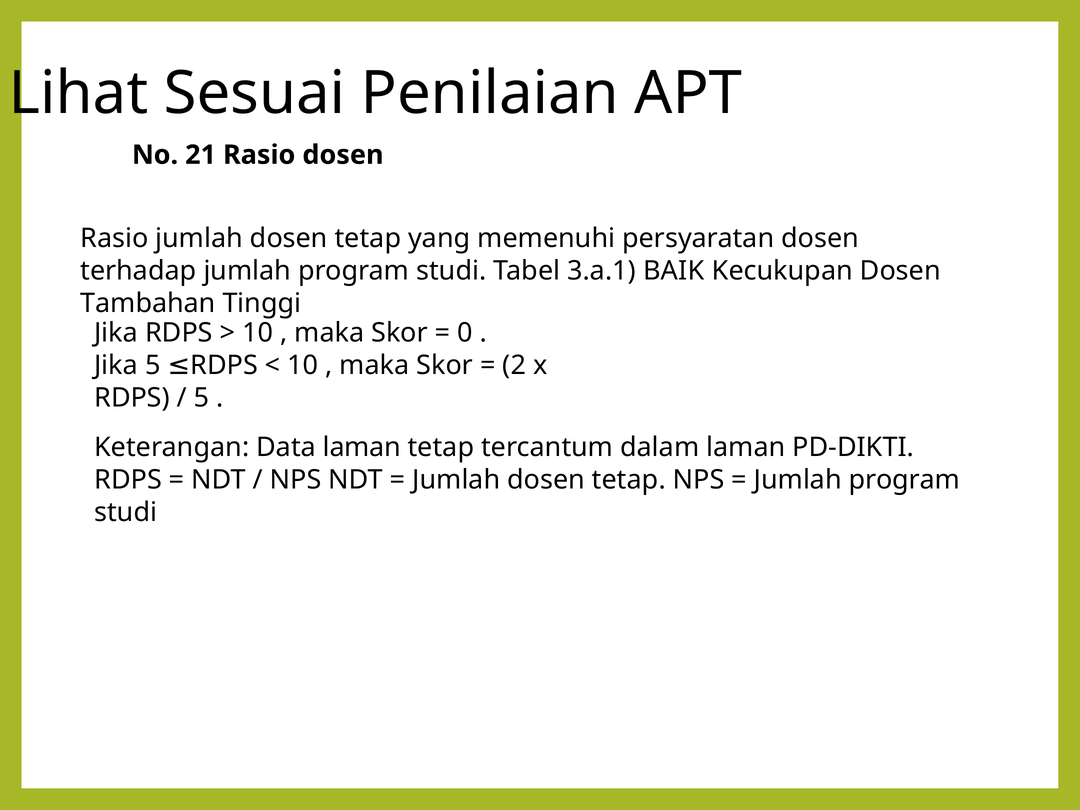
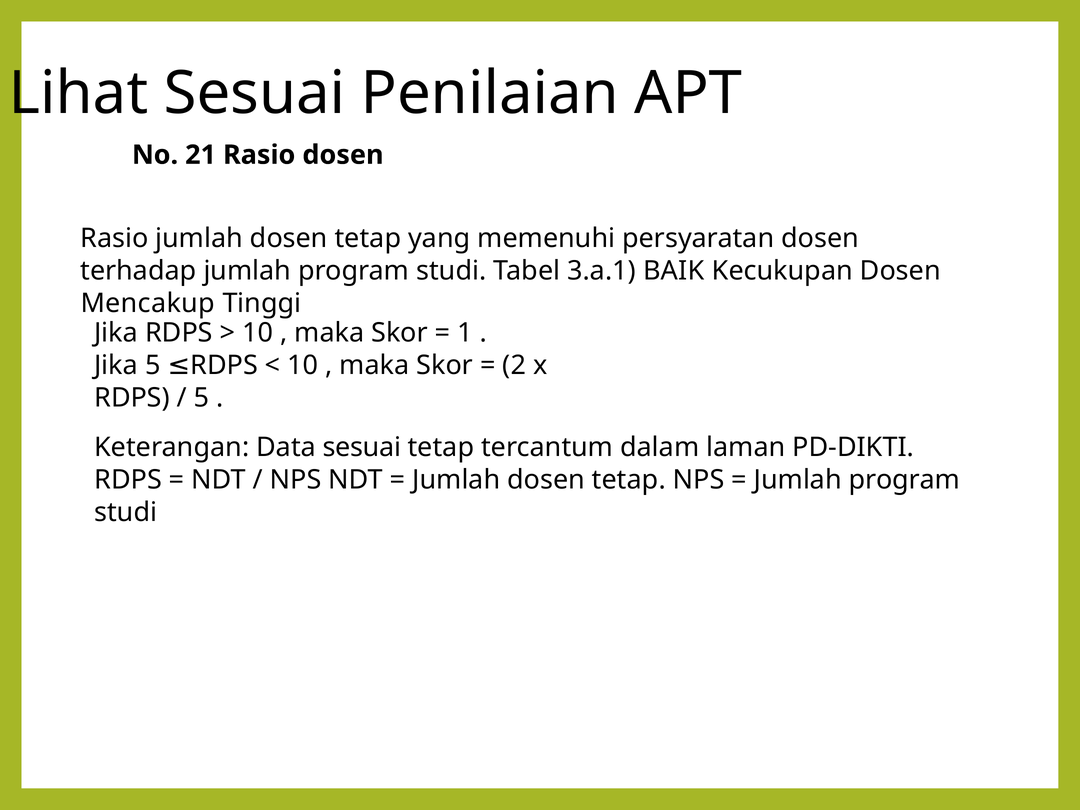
Tambahan: Tambahan -> Mencakup
0: 0 -> 1
Data laman: laman -> sesuai
